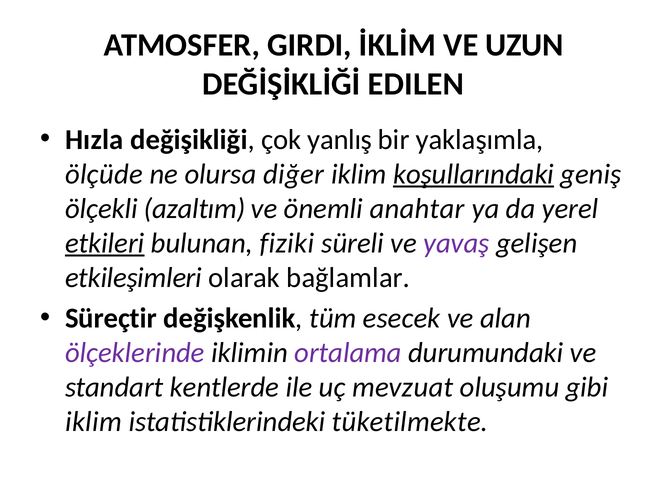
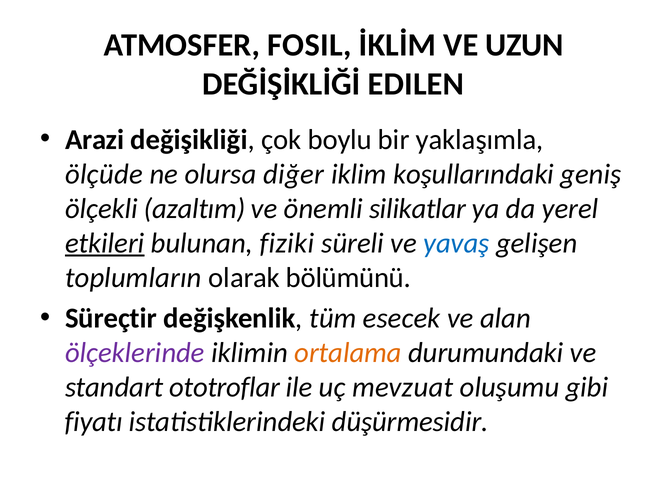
GIRDI: GIRDI -> FOSIL
Hızla: Hızla -> Arazi
yanlış: yanlış -> boylu
koşullarındaki underline: present -> none
anahtar: anahtar -> silikatlar
yavaş colour: purple -> blue
etkileşimleri: etkileşimleri -> toplumların
bağlamlar: bağlamlar -> bölümünü
ortalama colour: purple -> orange
kentlerde: kentlerde -> ototroflar
iklim at (94, 421): iklim -> fiyatı
tüketilmekte: tüketilmekte -> düşürmesidir
